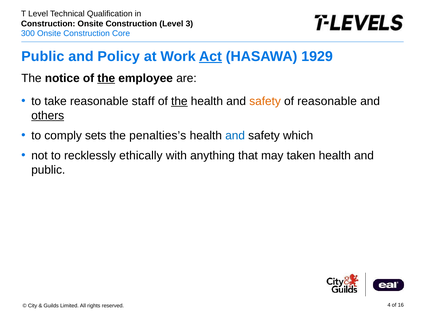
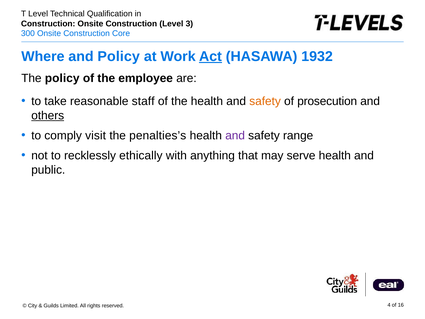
Public at (43, 56): Public -> Where
1929: 1929 -> 1932
The notice: notice -> policy
the at (106, 78) underline: present -> none
the at (179, 101) underline: present -> none
of reasonable: reasonable -> prosecution
sets: sets -> visit
and at (235, 135) colour: blue -> purple
which: which -> range
taken: taken -> serve
